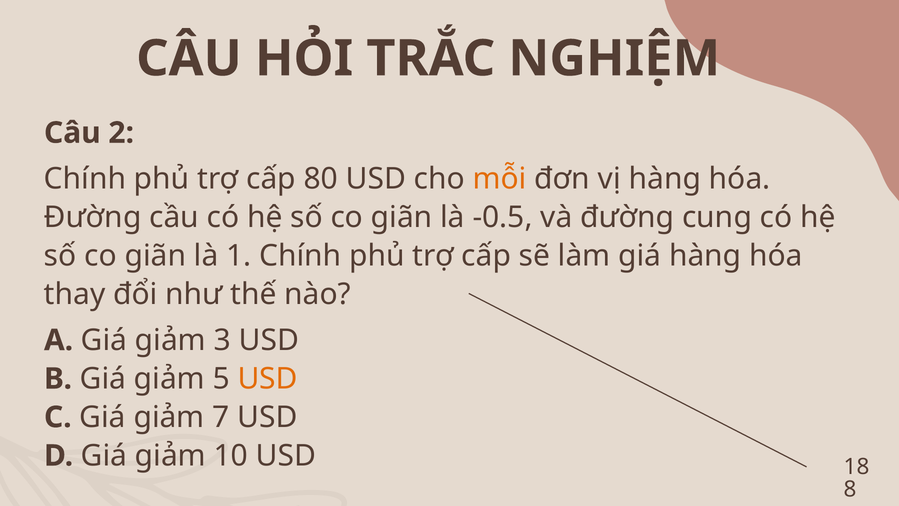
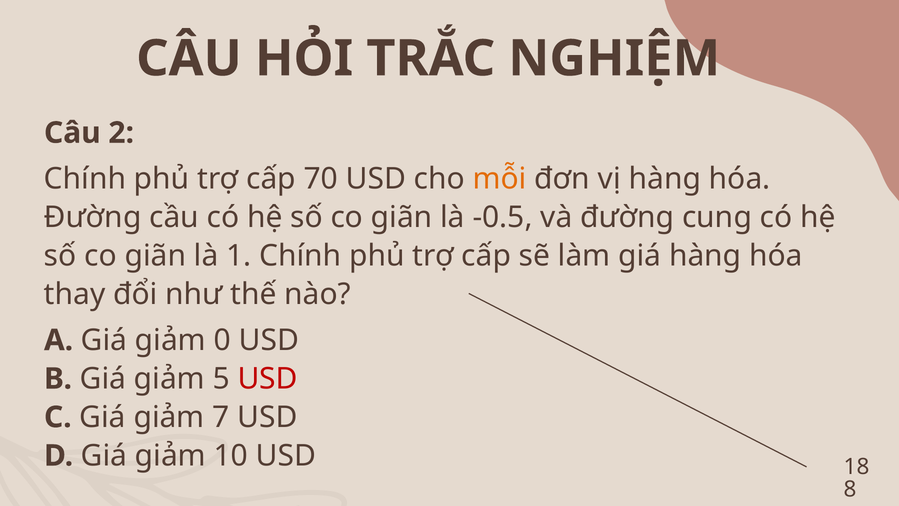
80: 80 -> 70
3: 3 -> 0
USD at (268, 379) colour: orange -> red
